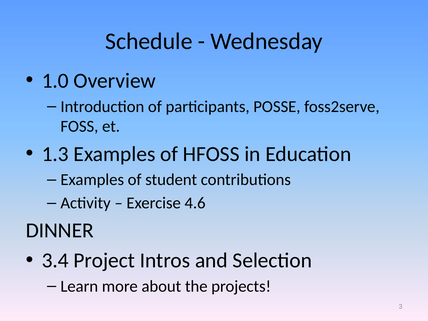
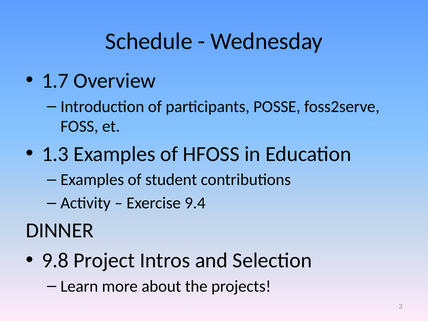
1.0: 1.0 -> 1.7
4.6: 4.6 -> 9.4
3.4: 3.4 -> 9.8
